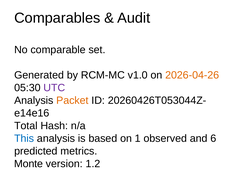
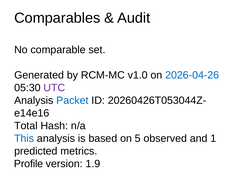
2026-04-26 colour: orange -> blue
Packet colour: orange -> blue
1: 1 -> 5
6: 6 -> 1
Monte: Monte -> Profile
1.2: 1.2 -> 1.9
